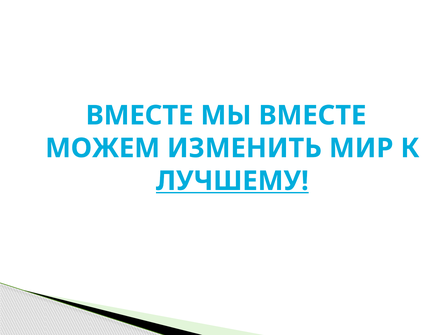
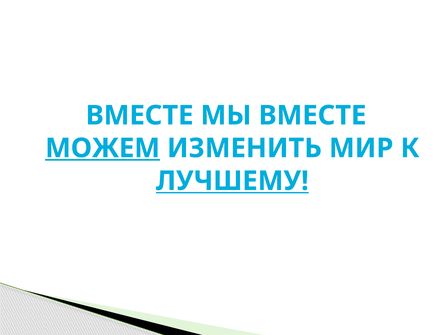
МОЖЕМ underline: none -> present
